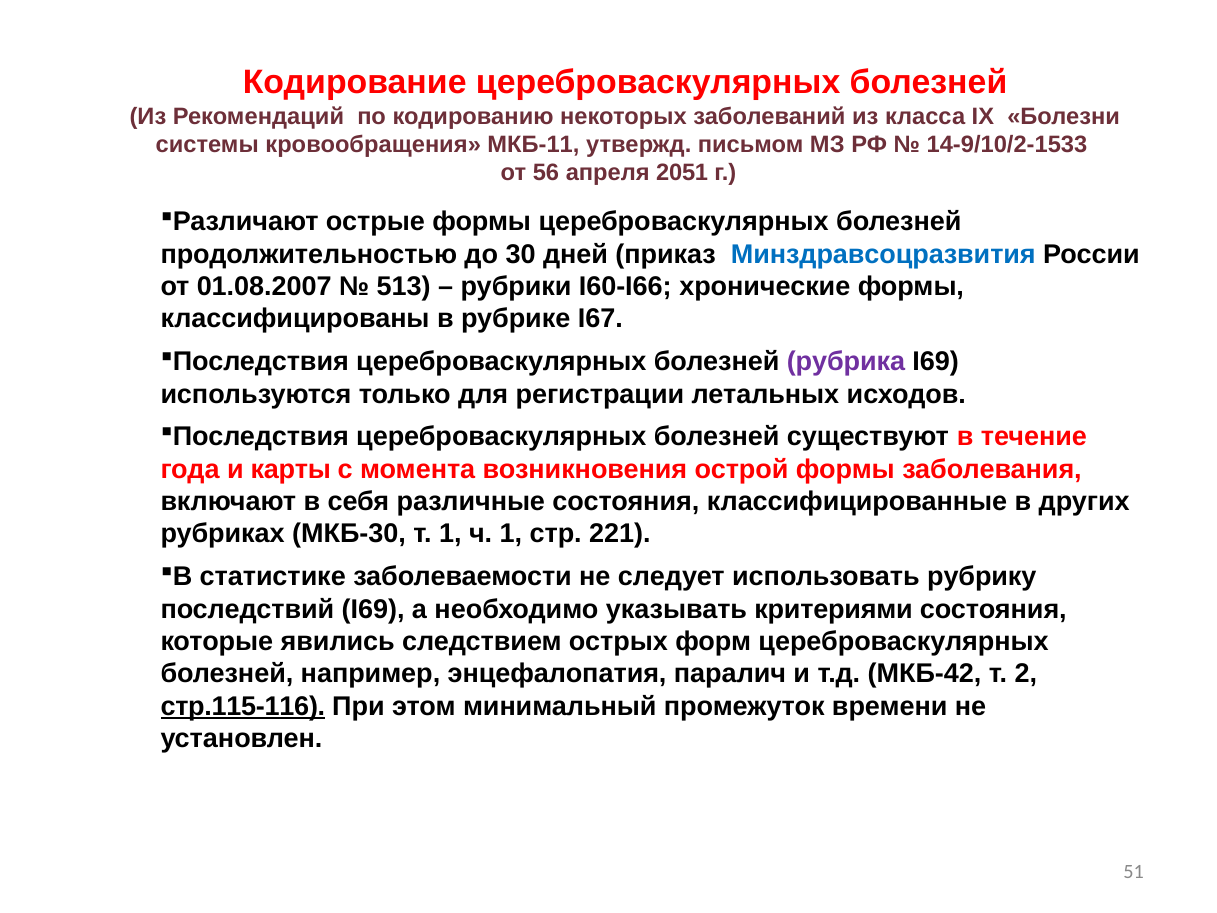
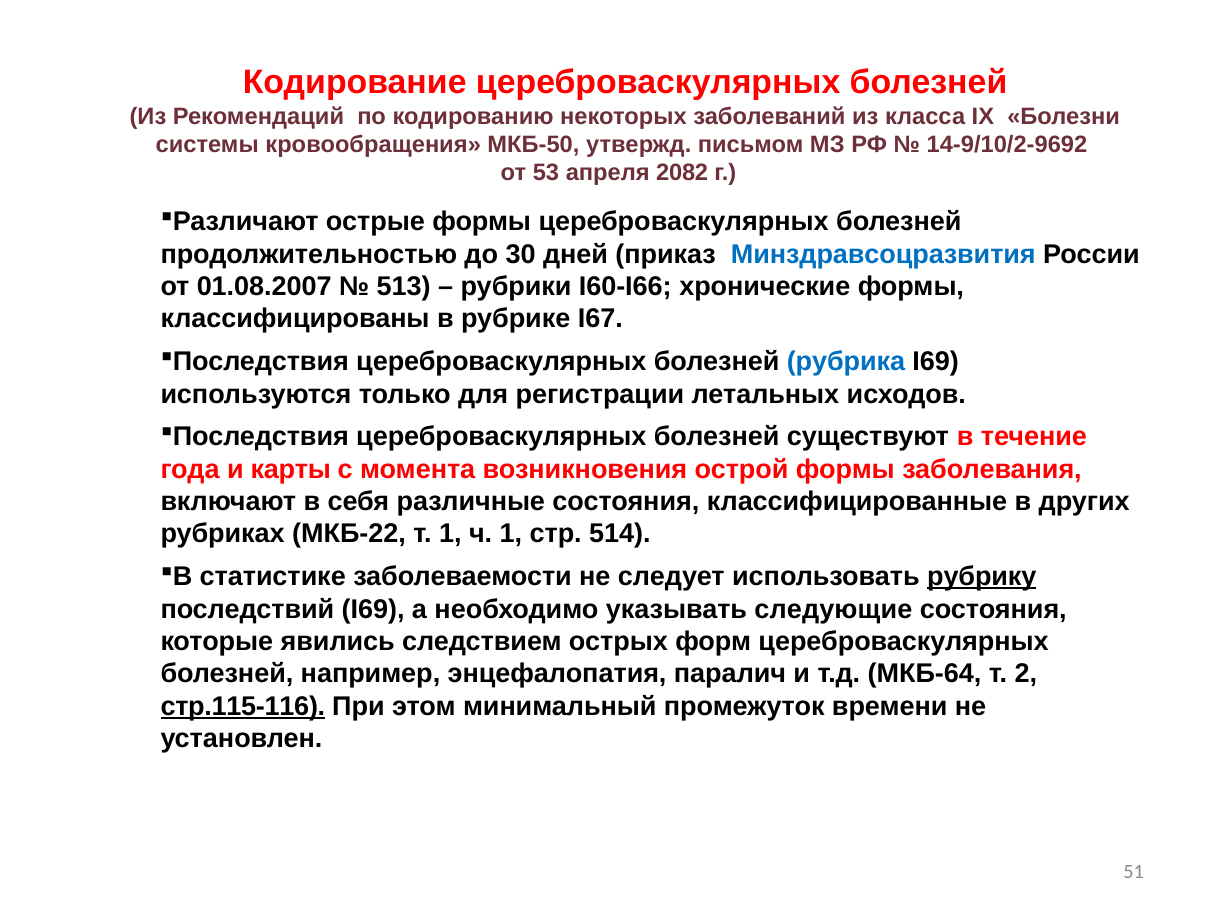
МКБ-11: МКБ-11 -> МКБ-50
14-9/10/2-1533: 14-9/10/2-1533 -> 14-9/10/2-9692
56: 56 -> 53
2051: 2051 -> 2082
рубрика colour: purple -> blue
МКБ-30: МКБ-30 -> МКБ-22
221: 221 -> 514
рубрику underline: none -> present
критериями: критериями -> следующие
МКБ-42: МКБ-42 -> МКБ-64
